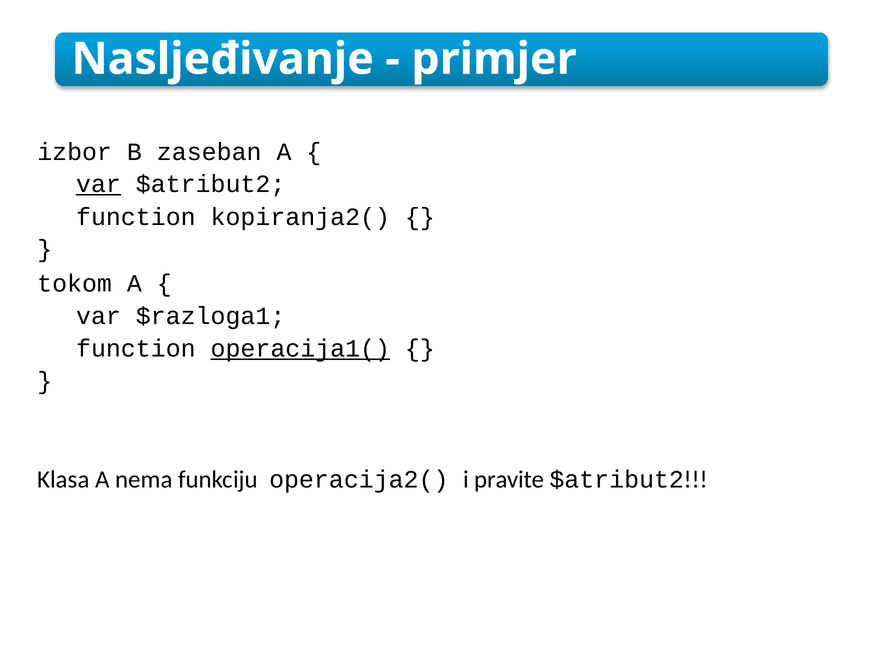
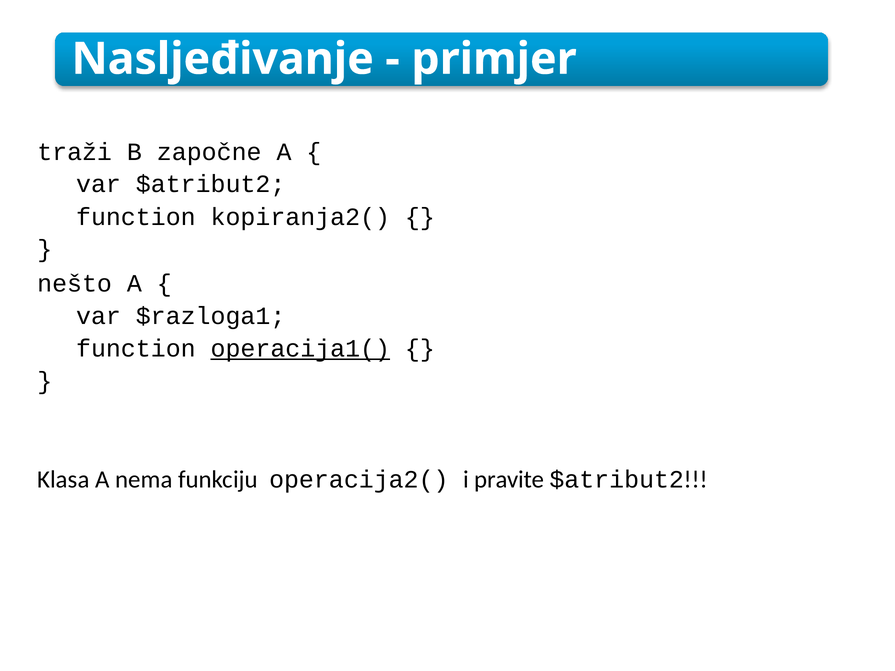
izbor: izbor -> traži
zaseban: zaseban -> započne
var at (98, 184) underline: present -> none
tokom: tokom -> nešto
